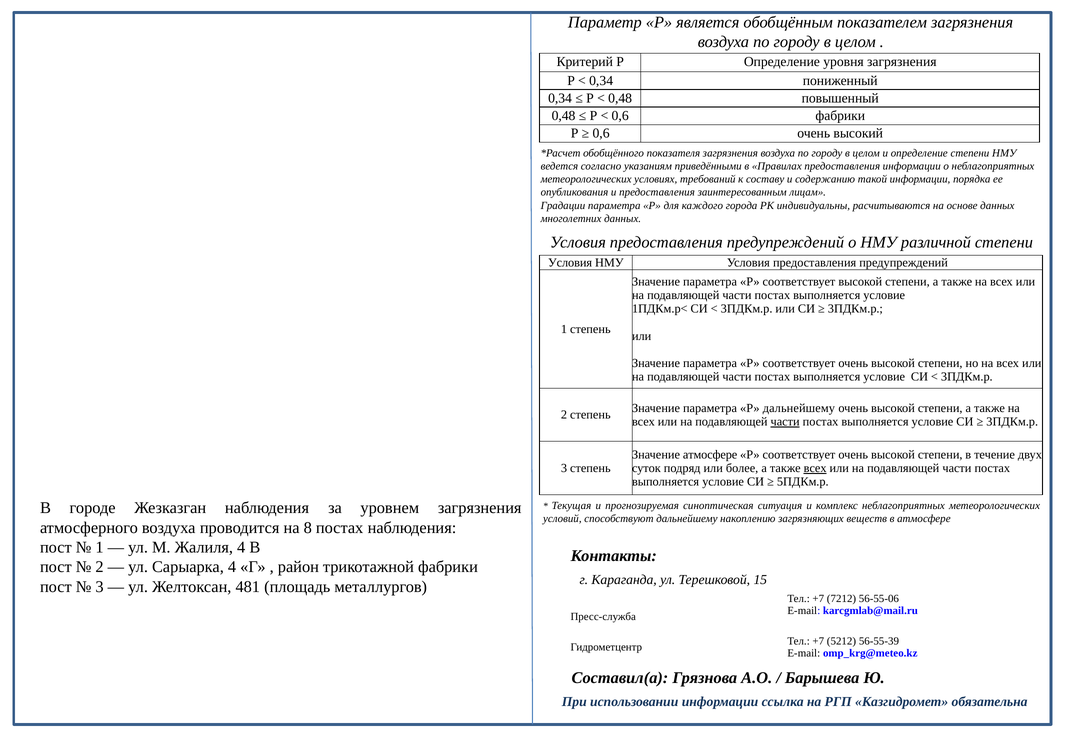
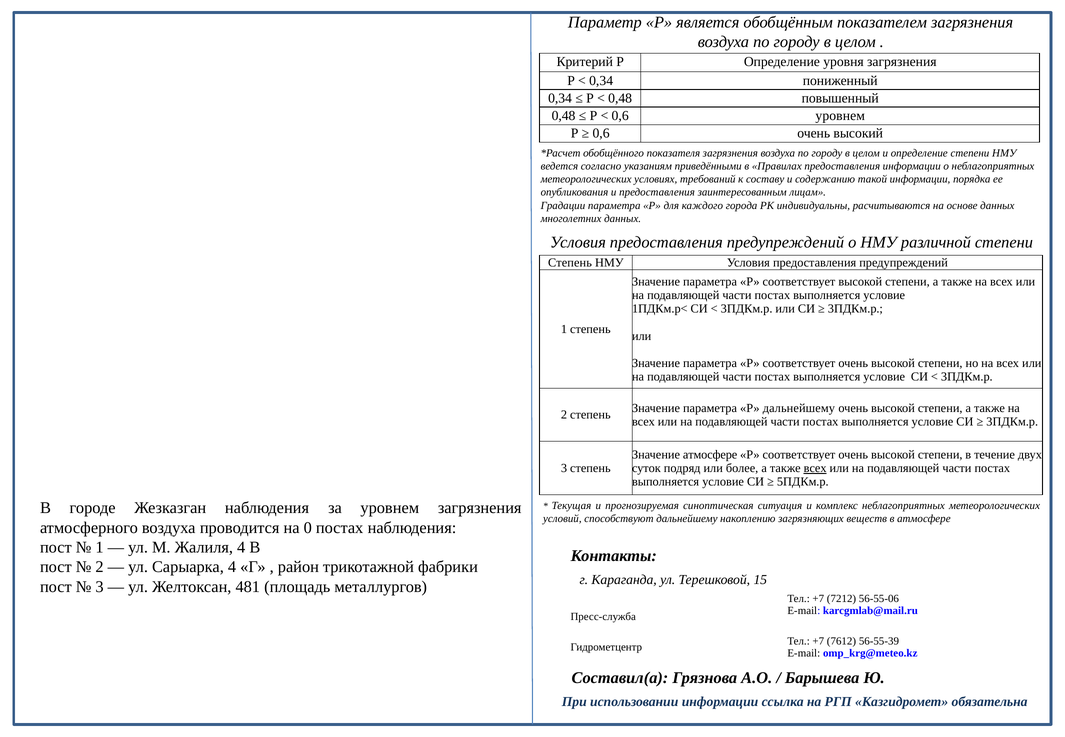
0,6 фабрики: фабрики -> уровнем
Условия at (570, 263): Условия -> Степень
части at (785, 422) underline: present -> none
8: 8 -> 0
5212: 5212 -> 7612
